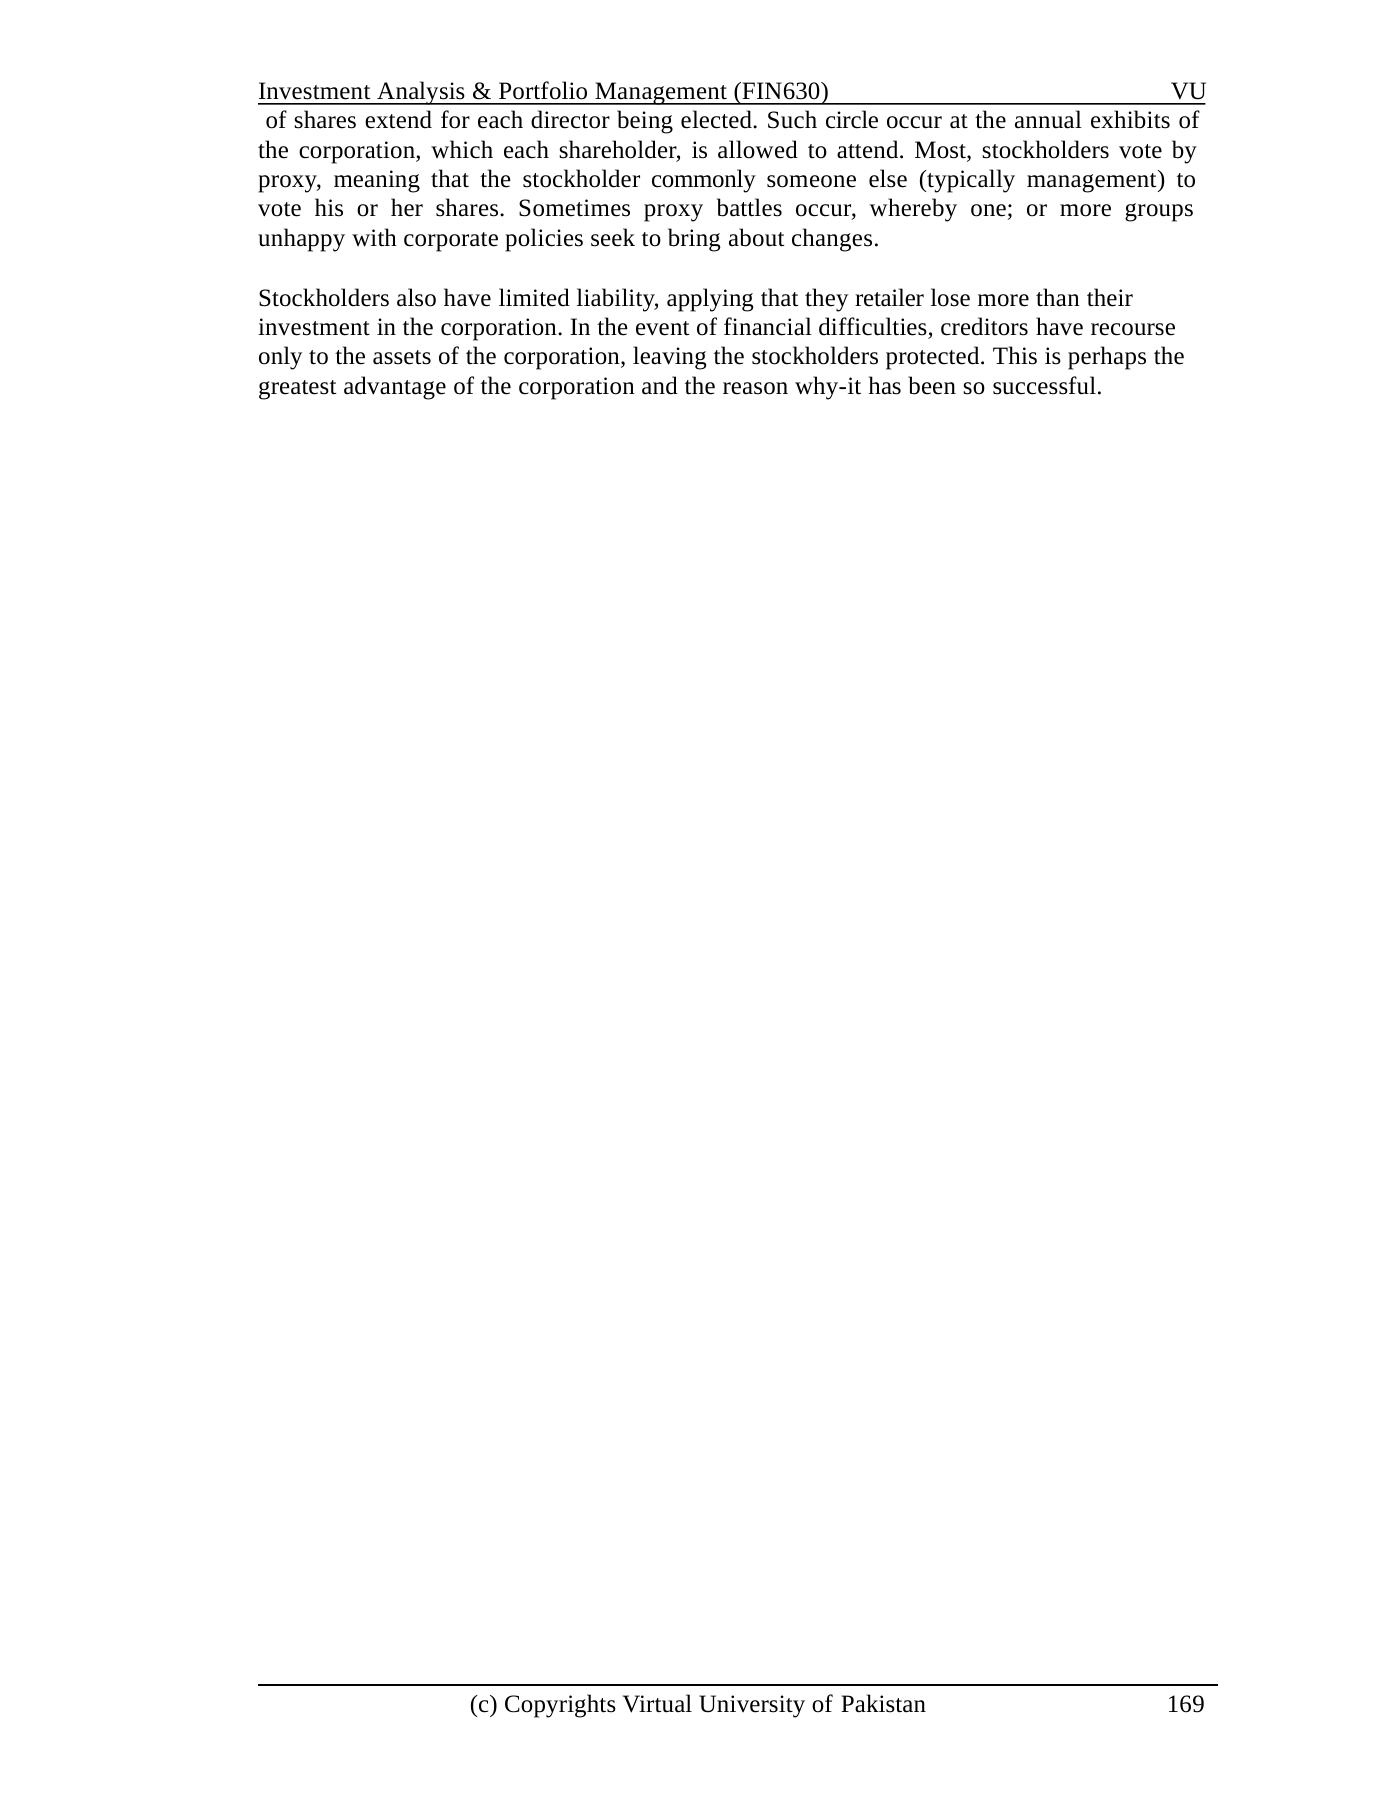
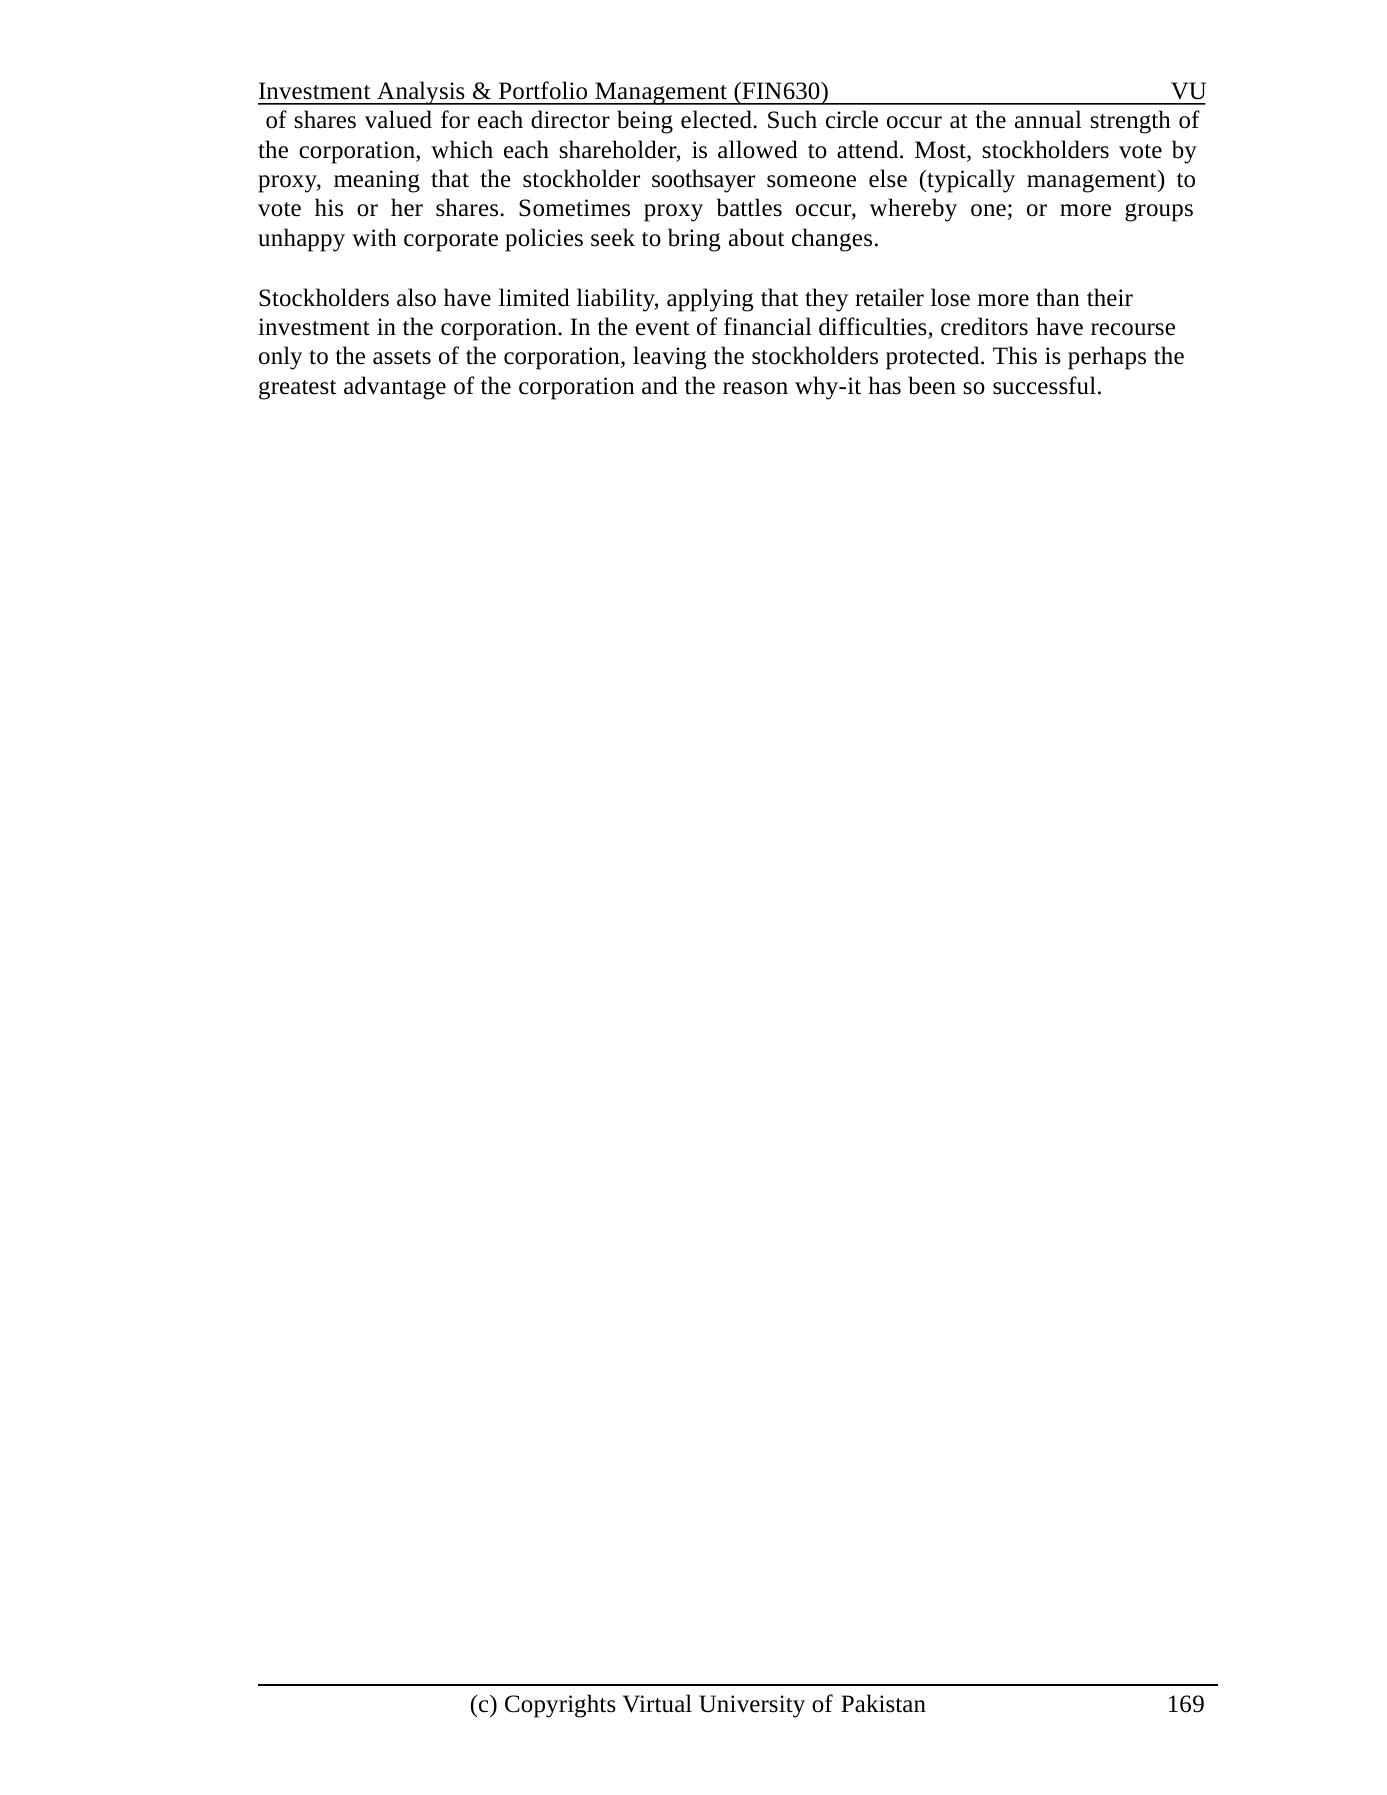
extend: extend -> valued
exhibits: exhibits -> strength
commonly: commonly -> soothsayer
